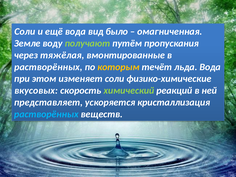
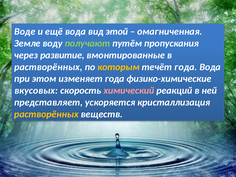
Соли at (25, 32): Соли -> Воде
было: было -> этой
тяжёлая: тяжёлая -> развитие
течёт льда: льда -> года
изменяет соли: соли -> года
химический colour: light green -> pink
растворённых at (46, 114) colour: light blue -> yellow
